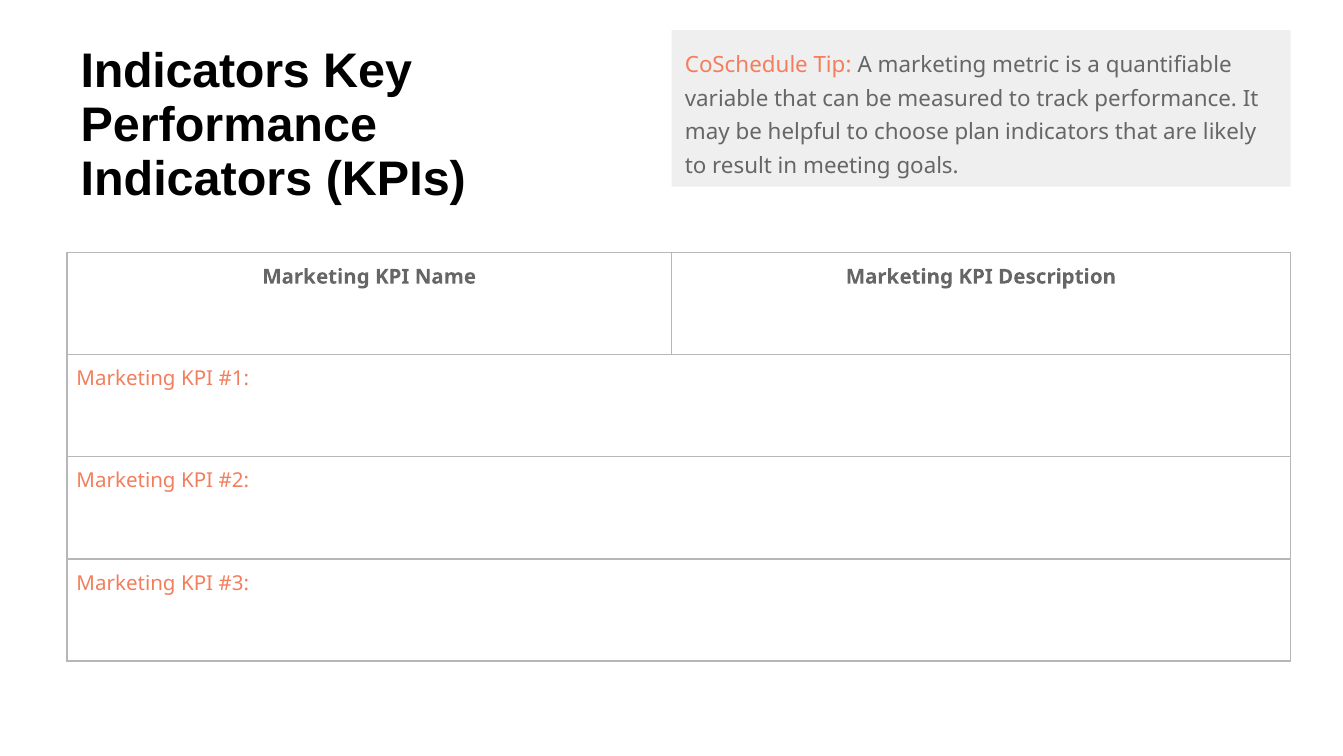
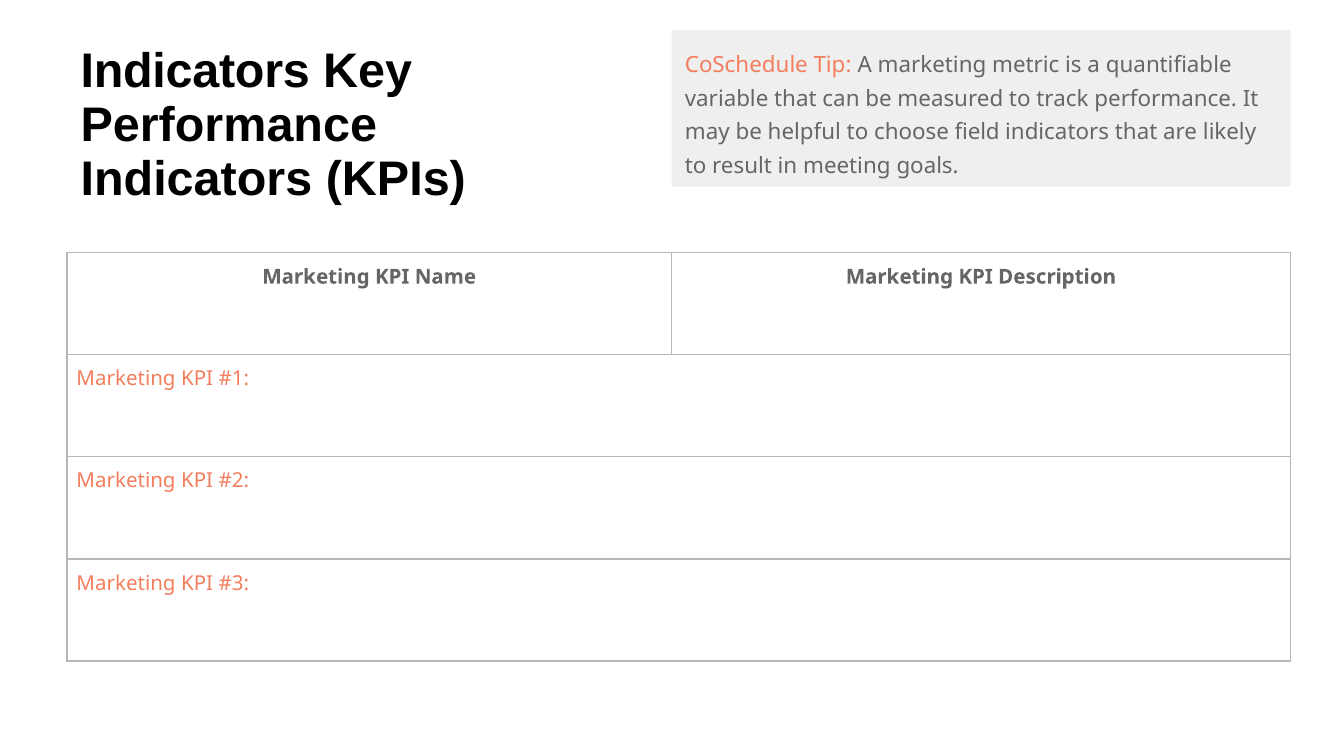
plan: plan -> field
